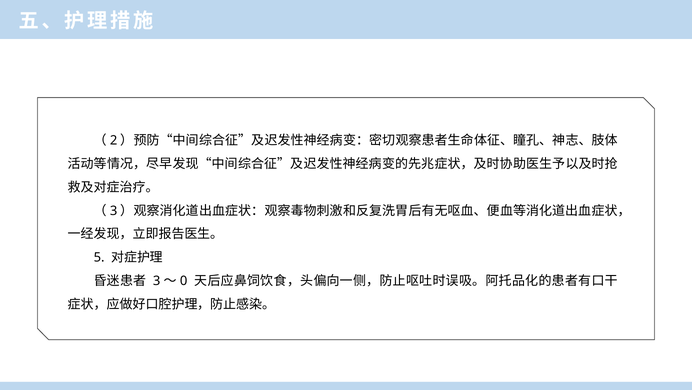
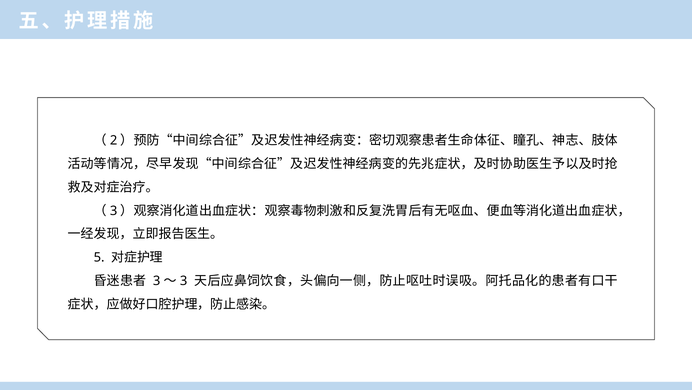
0 at (184, 280): 0 -> 3
